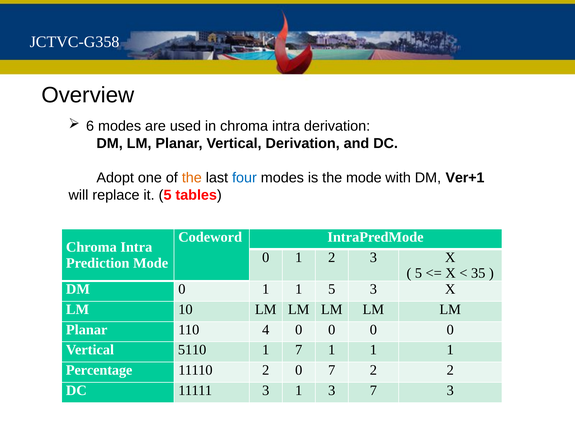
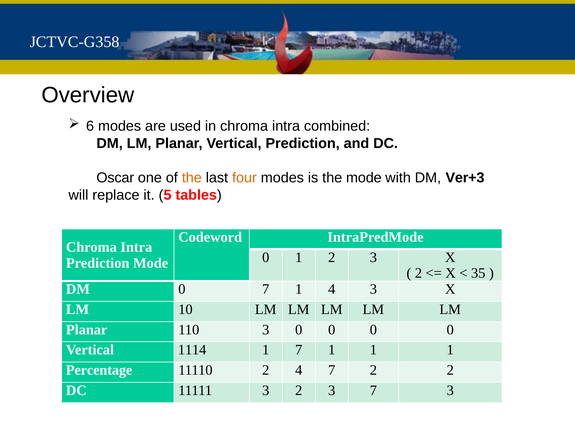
intra derivation: derivation -> combined
Vertical Derivation: Derivation -> Prediction
Adopt: Adopt -> Oscar
four colour: blue -> orange
Ver+1: Ver+1 -> Ver+3
5 at (418, 273): 5 -> 2
DM 0 1: 1 -> 7
1 5: 5 -> 4
110 4: 4 -> 3
5110: 5110 -> 1114
2 0: 0 -> 4
3 1: 1 -> 2
